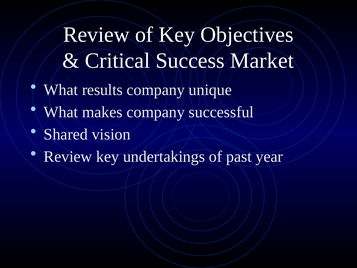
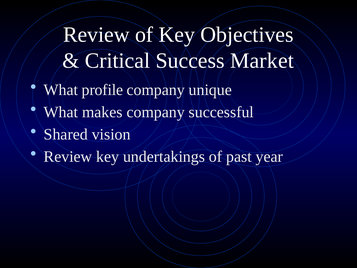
results: results -> profile
